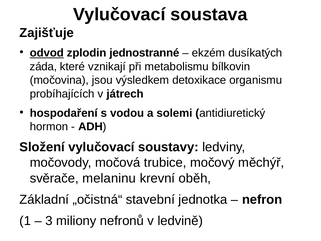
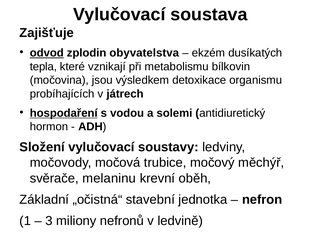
jednostranné: jednostranné -> obyvatelstva
záda: záda -> tepla
hospodaření underline: none -> present
